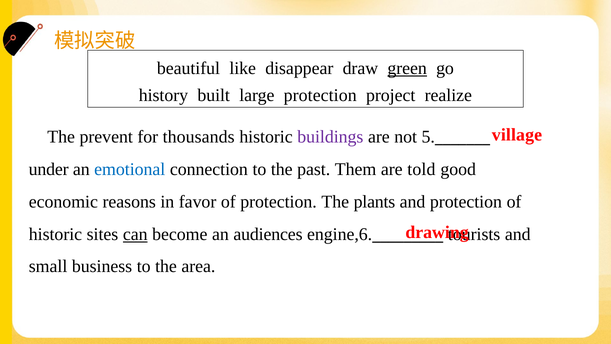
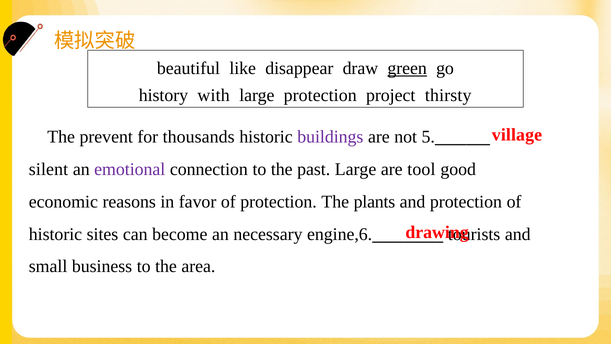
built: built -> with
realize: realize -> thirsty
under: under -> silent
emotional colour: blue -> purple
past Them: Them -> Large
told: told -> tool
can underline: present -> none
audiences: audiences -> necessary
